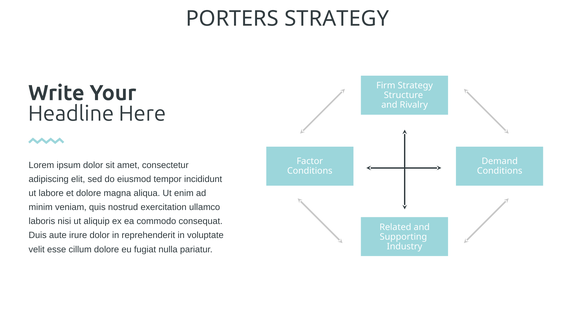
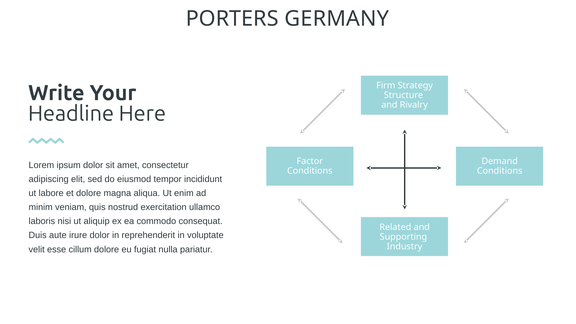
PORTERS STRATEGY: STRATEGY -> GERMANY
